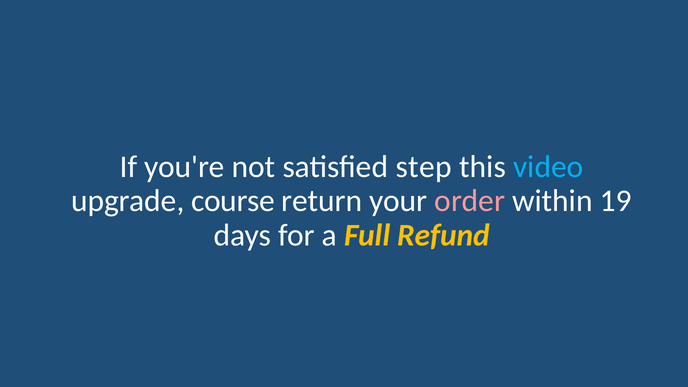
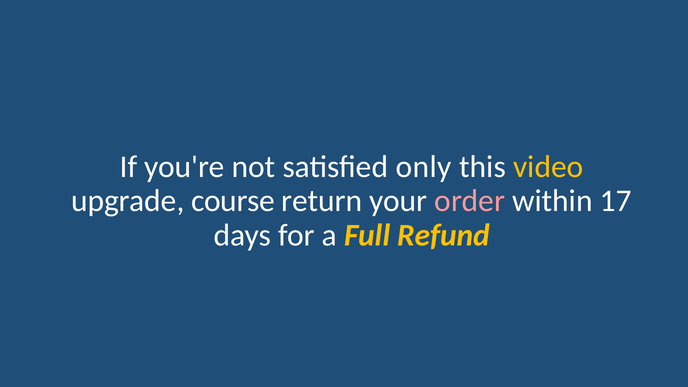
step: step -> only
video colour: light blue -> yellow
19: 19 -> 17
